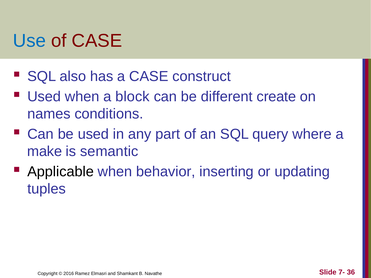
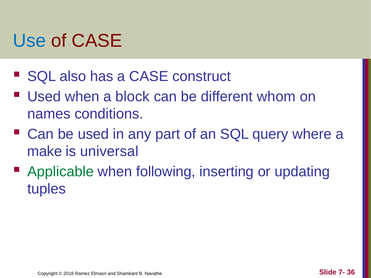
create: create -> whom
semantic: semantic -> universal
Applicable colour: black -> green
behavior: behavior -> following
